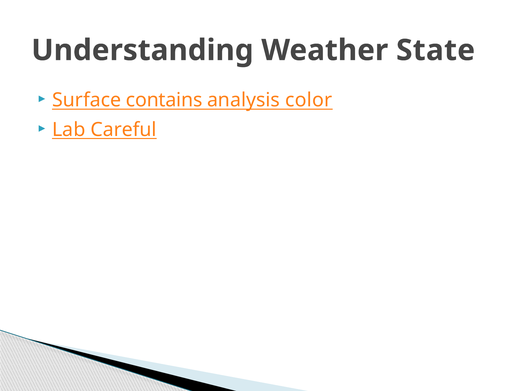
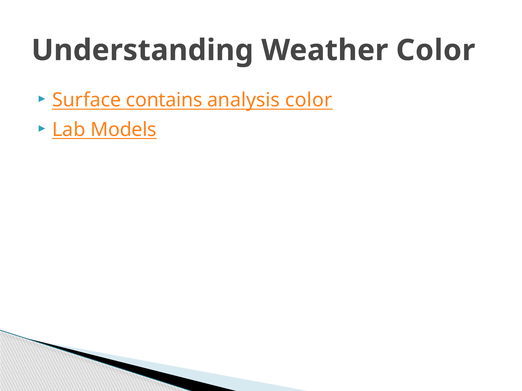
Weather State: State -> Color
Careful: Careful -> Models
